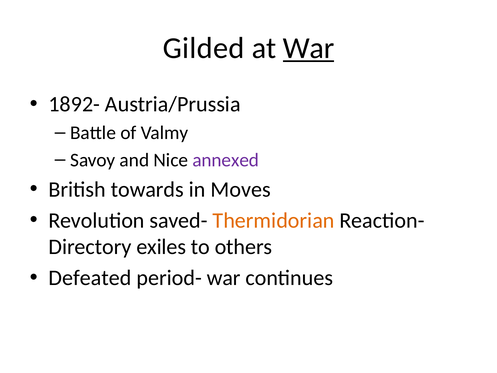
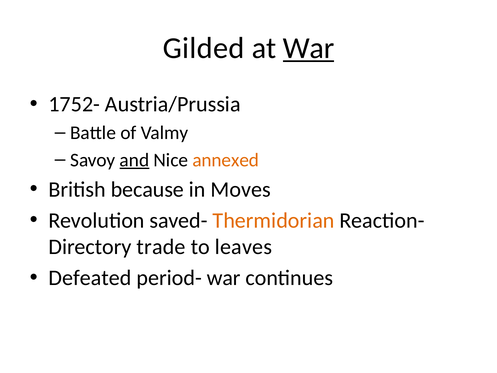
1892-: 1892- -> 1752-
and underline: none -> present
annexed colour: purple -> orange
towards: towards -> because
exiles: exiles -> trade
others: others -> leaves
